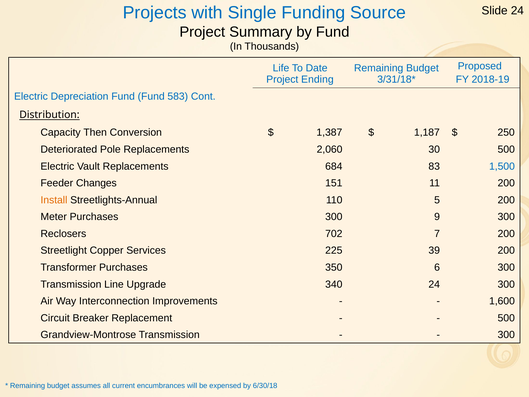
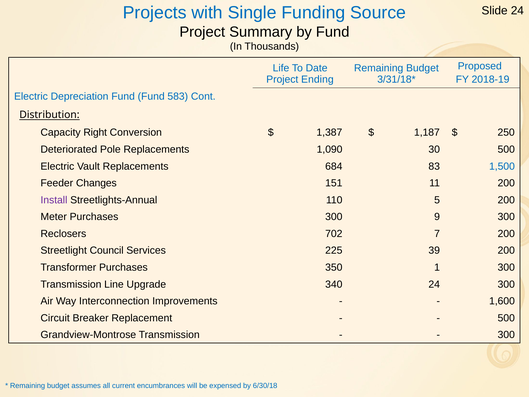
Then: Then -> Right
2,060: 2,060 -> 1,090
Install colour: orange -> purple
Copper: Copper -> Council
6: 6 -> 1
